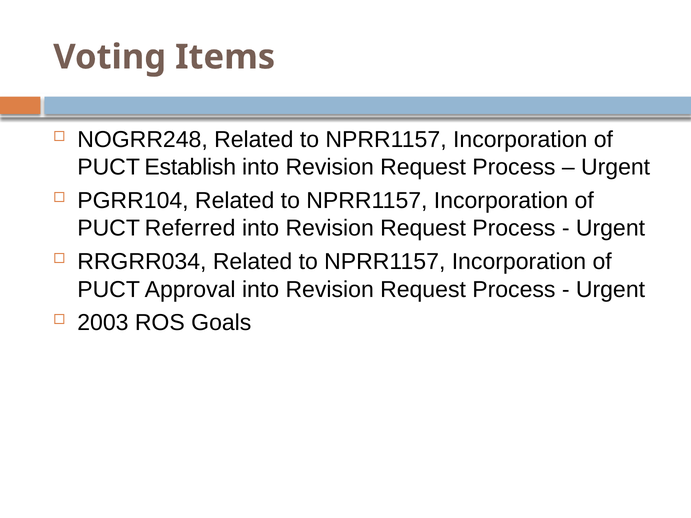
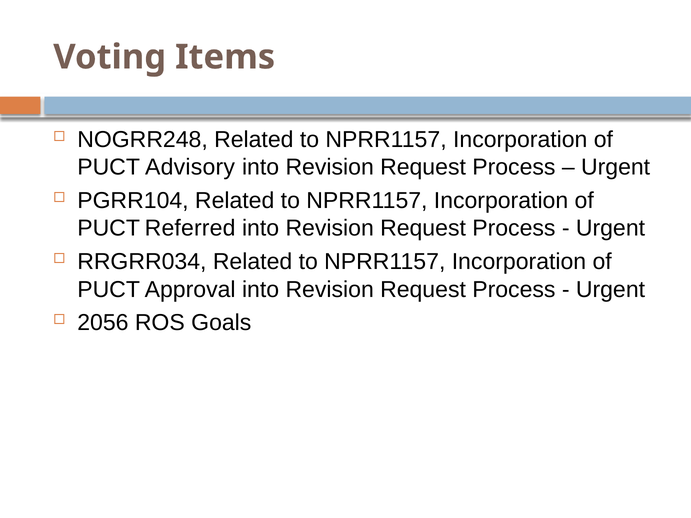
Establish: Establish -> Advisory
2003: 2003 -> 2056
